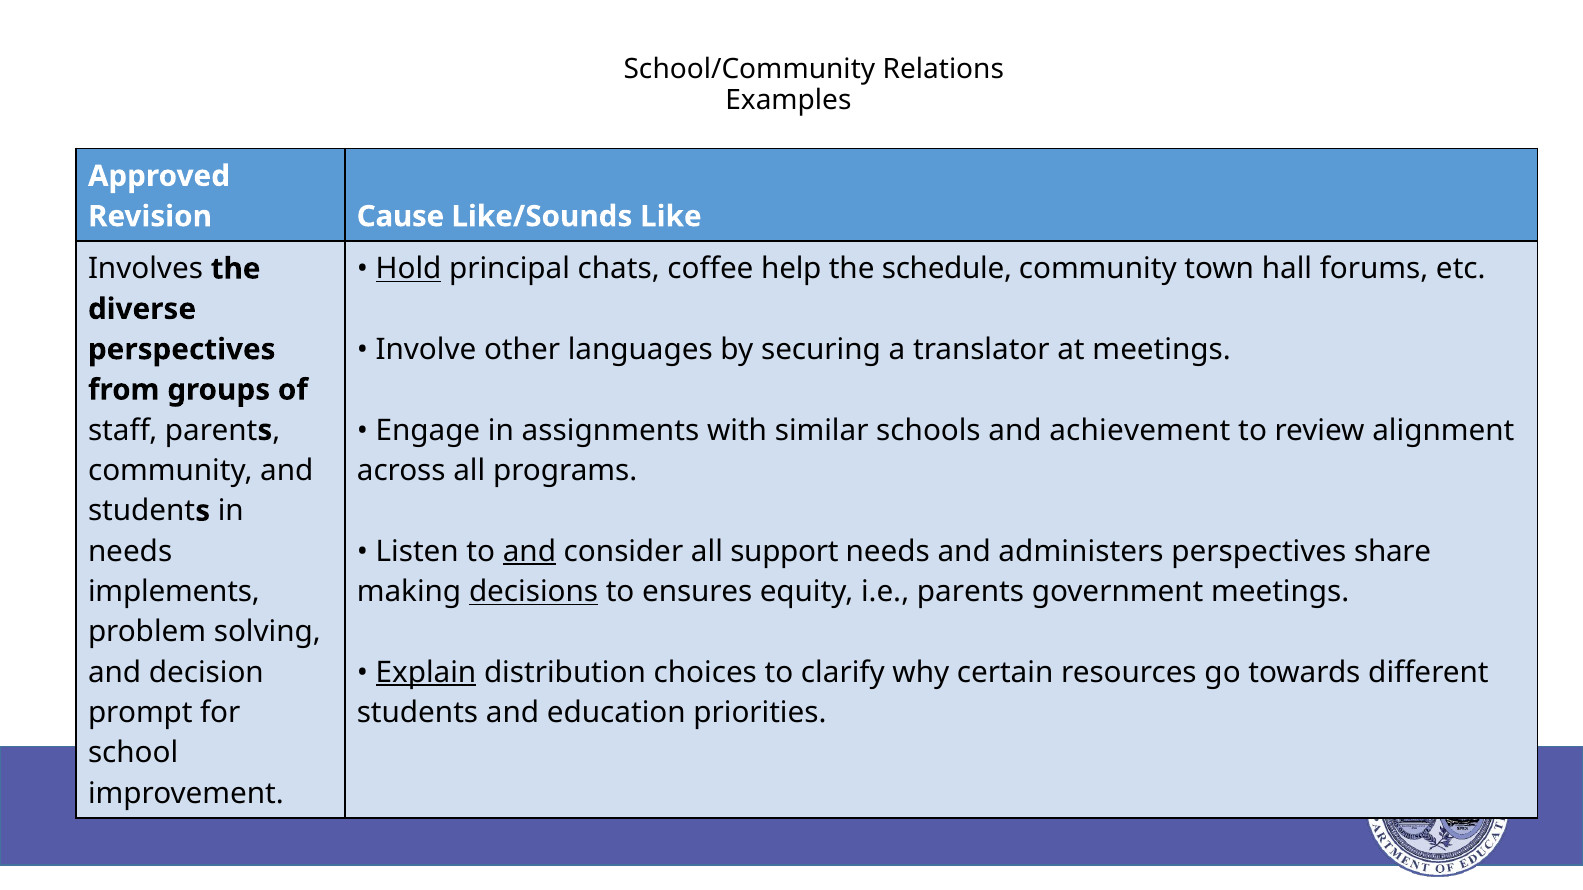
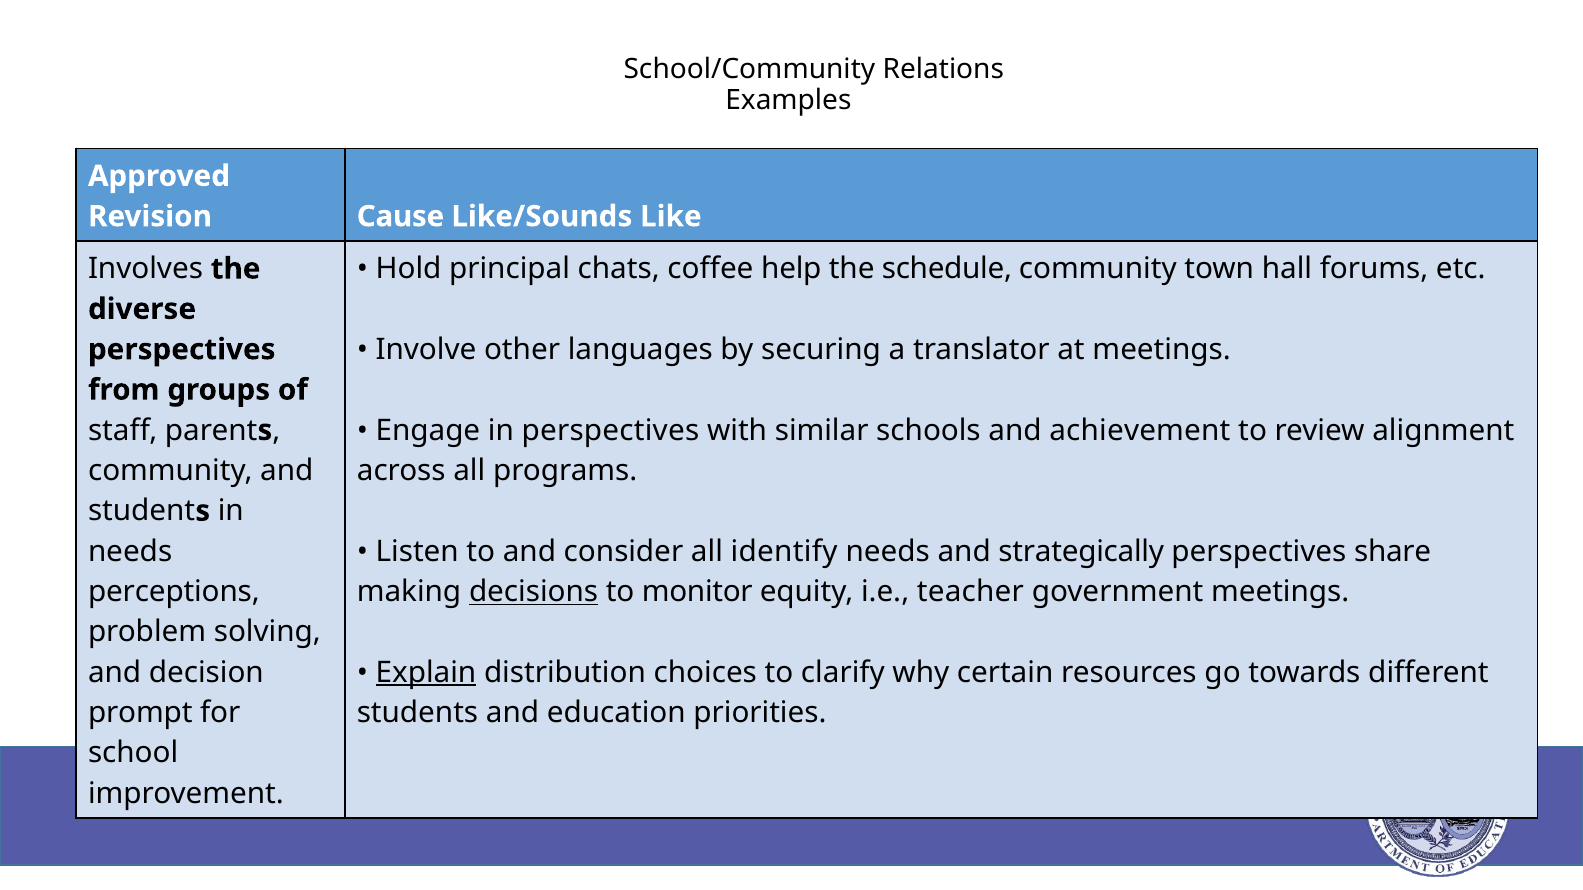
Hold underline: present -> none
in assignments: assignments -> perspectives
and at (529, 552) underline: present -> none
support: support -> identify
administers: administers -> strategically
implements: implements -> perceptions
ensures: ensures -> monitor
parents: parents -> teacher
